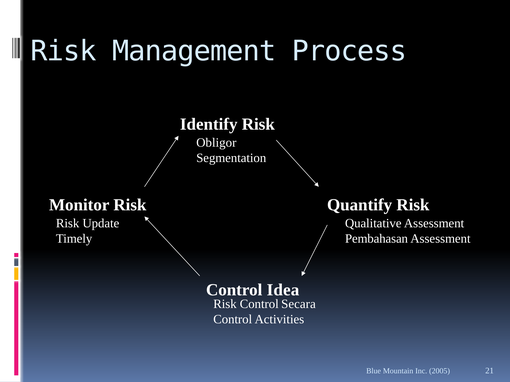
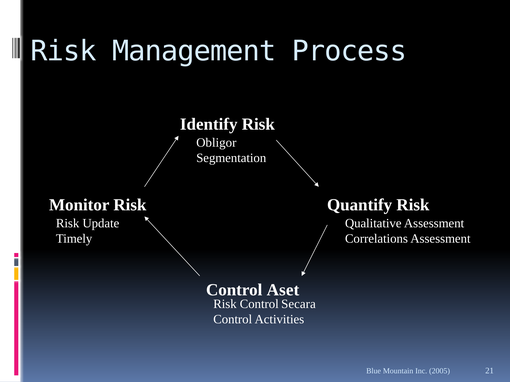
Pembahasan: Pembahasan -> Correlations
Idea: Idea -> Aset
